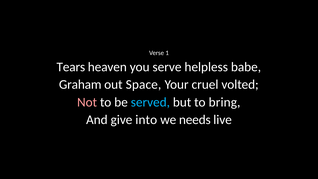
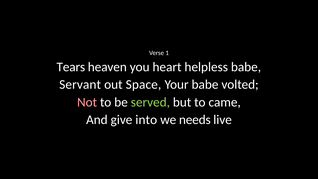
serve: serve -> heart
Graham: Graham -> Servant
Your cruel: cruel -> babe
served colour: light blue -> light green
bring: bring -> came
